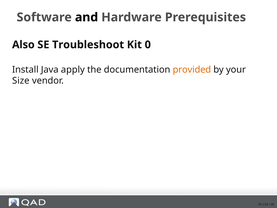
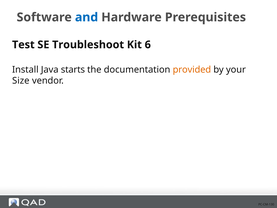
and colour: black -> blue
Also: Also -> Test
0: 0 -> 6
apply: apply -> starts
